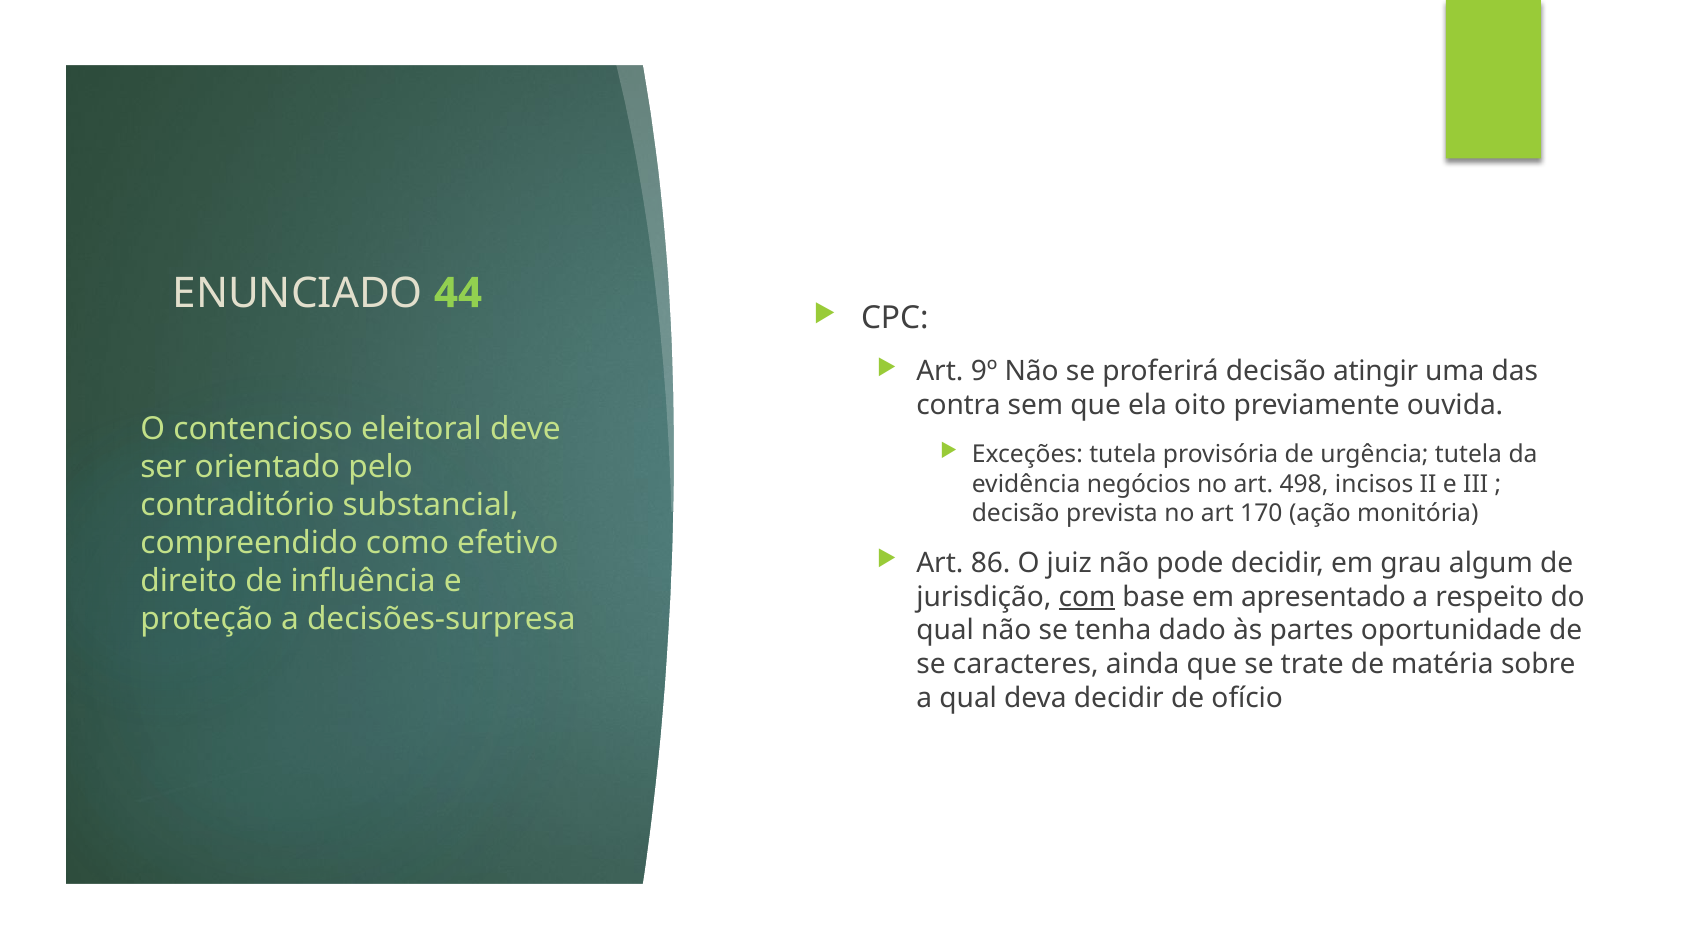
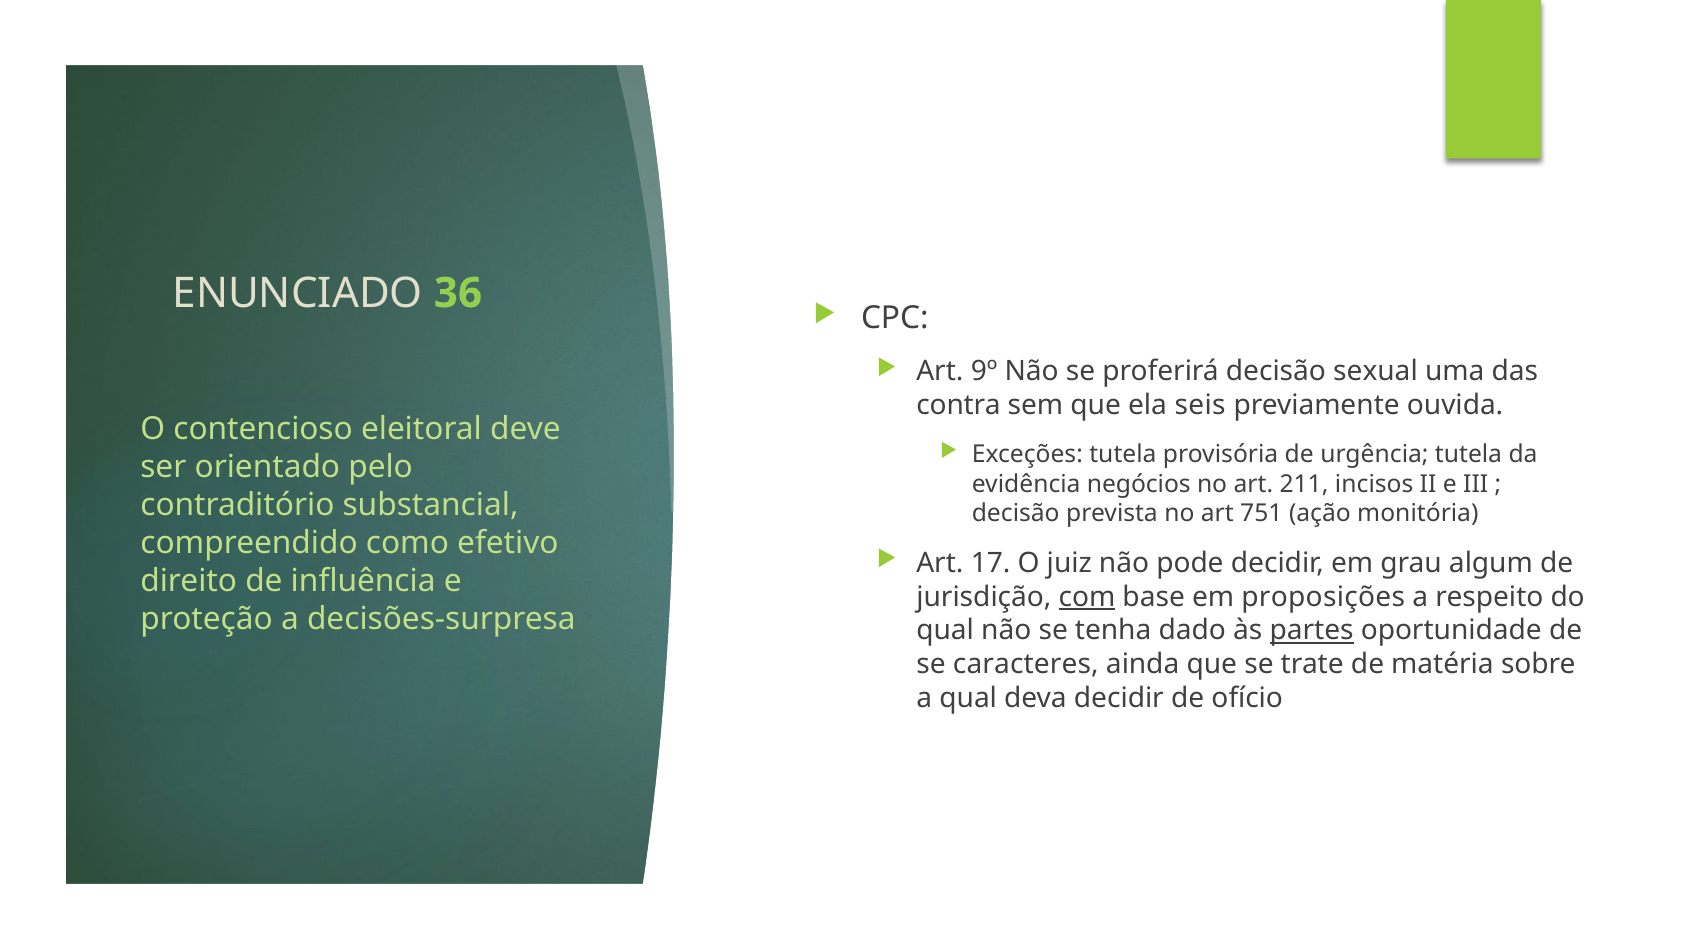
44: 44 -> 36
atingir: atingir -> sexual
oito: oito -> seis
498: 498 -> 211
170: 170 -> 751
86: 86 -> 17
apresentado: apresentado -> proposições
partes underline: none -> present
